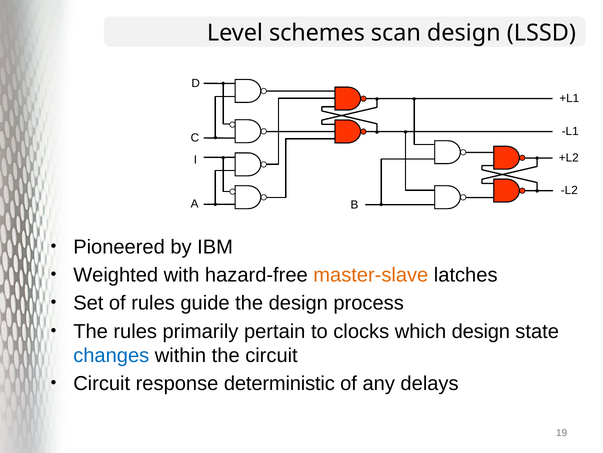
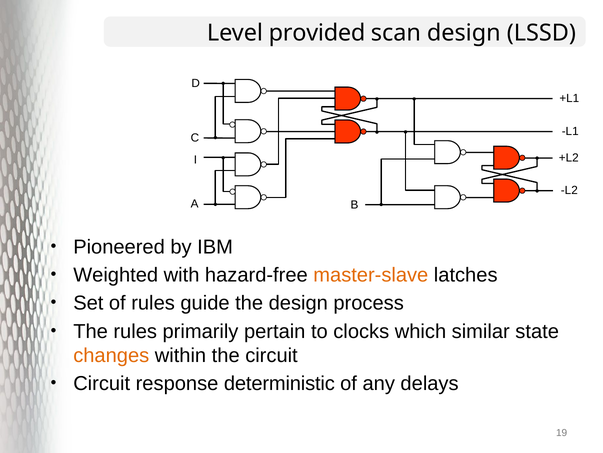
schemes: schemes -> provided
which design: design -> similar
changes colour: blue -> orange
